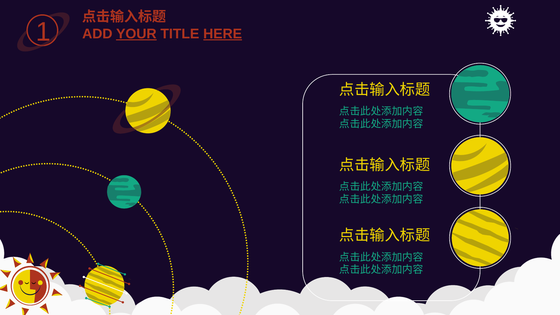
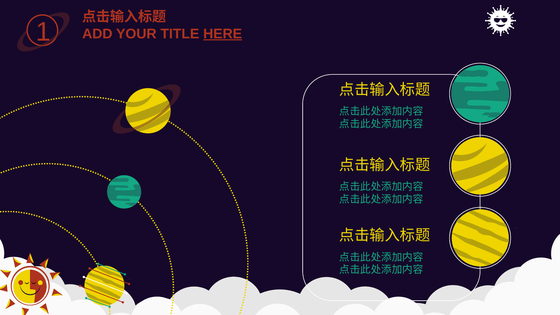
YOUR underline: present -> none
